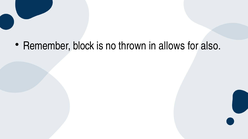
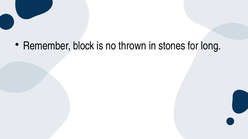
allows: allows -> stones
also: also -> long
